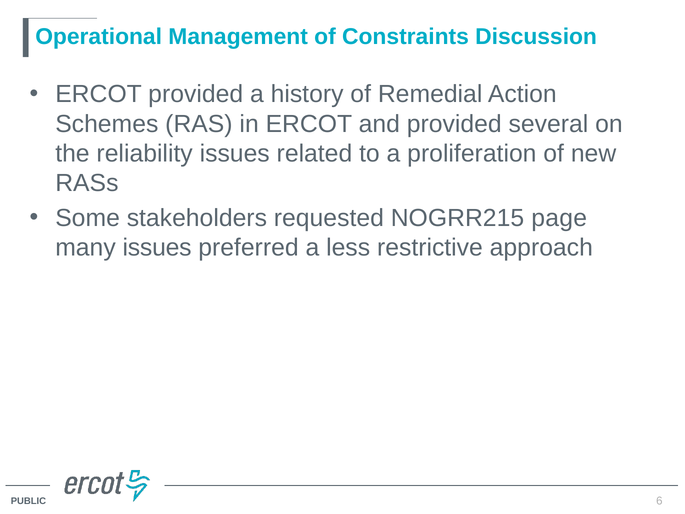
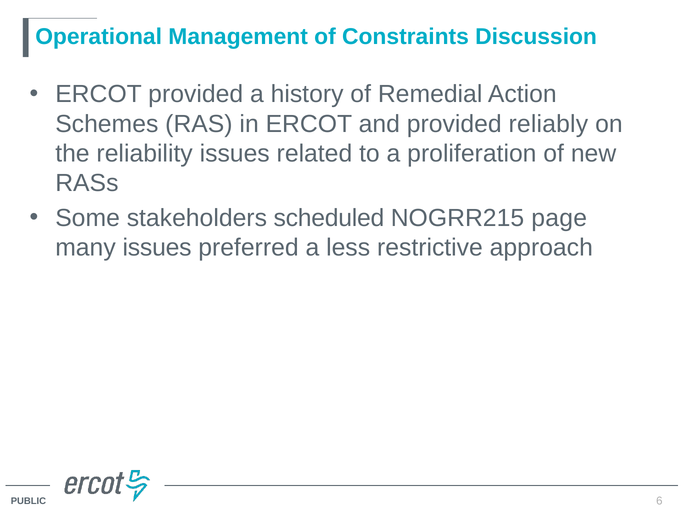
several: several -> reliably
requested: requested -> scheduled
